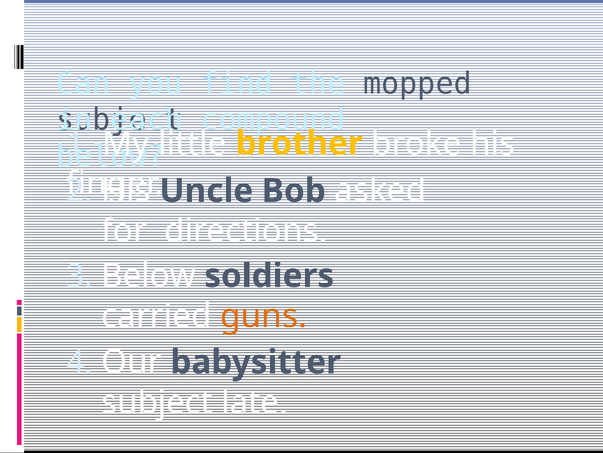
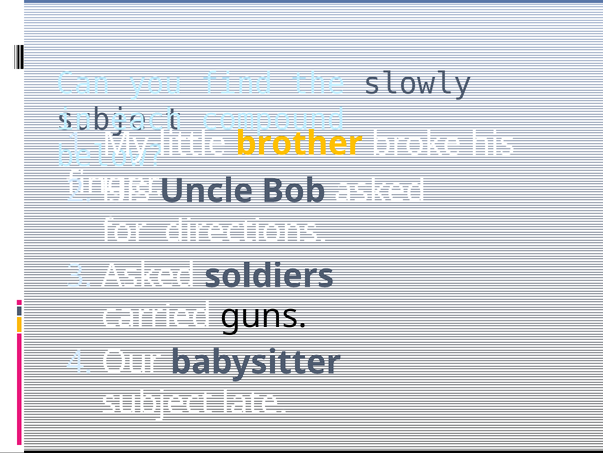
mopped: mopped -> slowly
Below at (149, 275): Below -> Asked
guns colour: orange -> black
